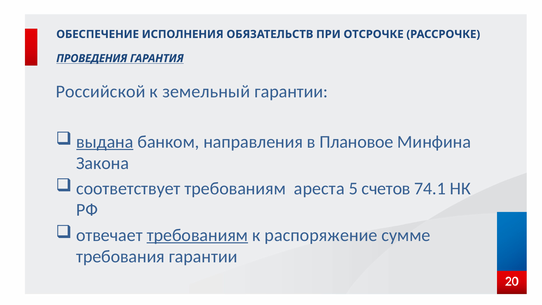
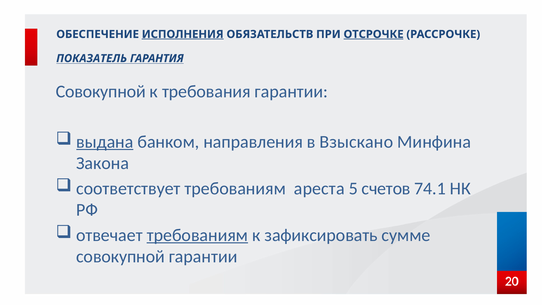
ИСПОЛНЕНИЯ underline: none -> present
ОТСРОЧКЕ underline: none -> present
ПРОВЕДЕНИЯ: ПРОВЕДЕНИЯ -> ПОКАЗАТЕЛЬ
Российской at (101, 92): Российской -> Совокупной
земельный: земельный -> требования
Плановое: Плановое -> Взыскано
распоряжение: распоряжение -> зафиксировать
требования at (120, 257): требования -> совокупной
